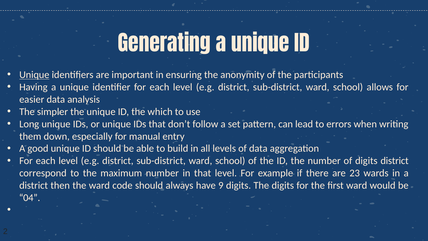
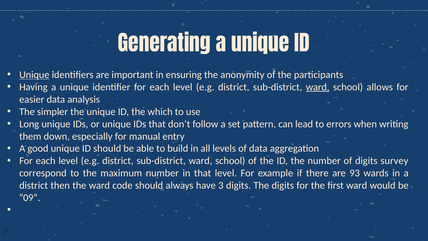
ward at (318, 87) underline: none -> present
digits district: district -> survey
23: 23 -> 93
9: 9 -> 3
04: 04 -> 09
